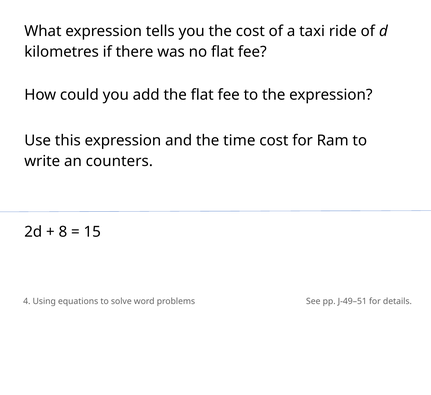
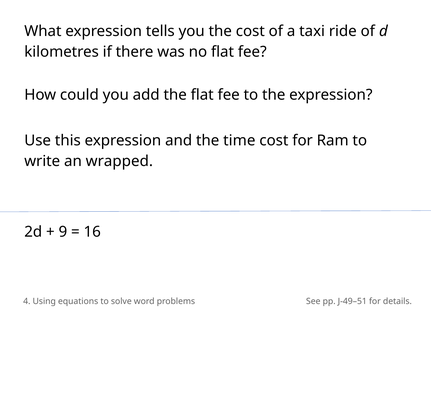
counters: counters -> wrapped
8: 8 -> 9
15: 15 -> 16
